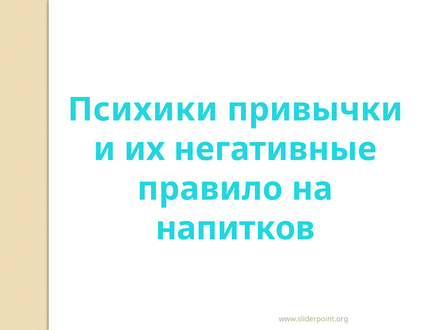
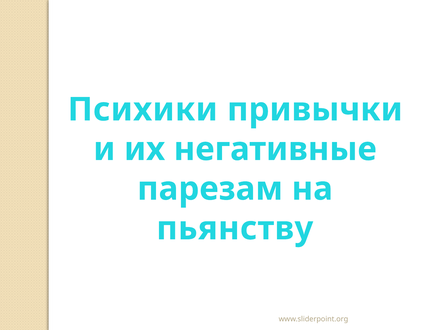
правило: правило -> парезам
напитков: напитков -> пьянству
